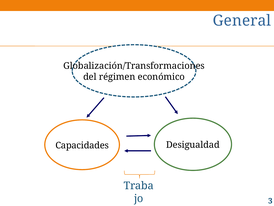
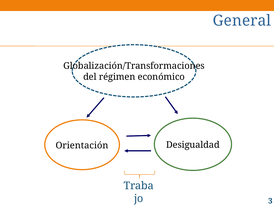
Capacidades: Capacidades -> Orientación
